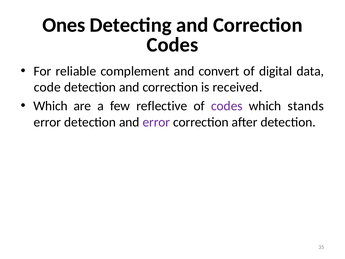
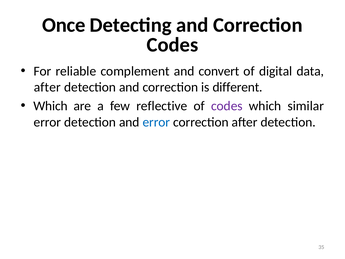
Ones: Ones -> Once
code at (47, 87): code -> after
received: received -> different
stands: stands -> similar
error at (156, 122) colour: purple -> blue
